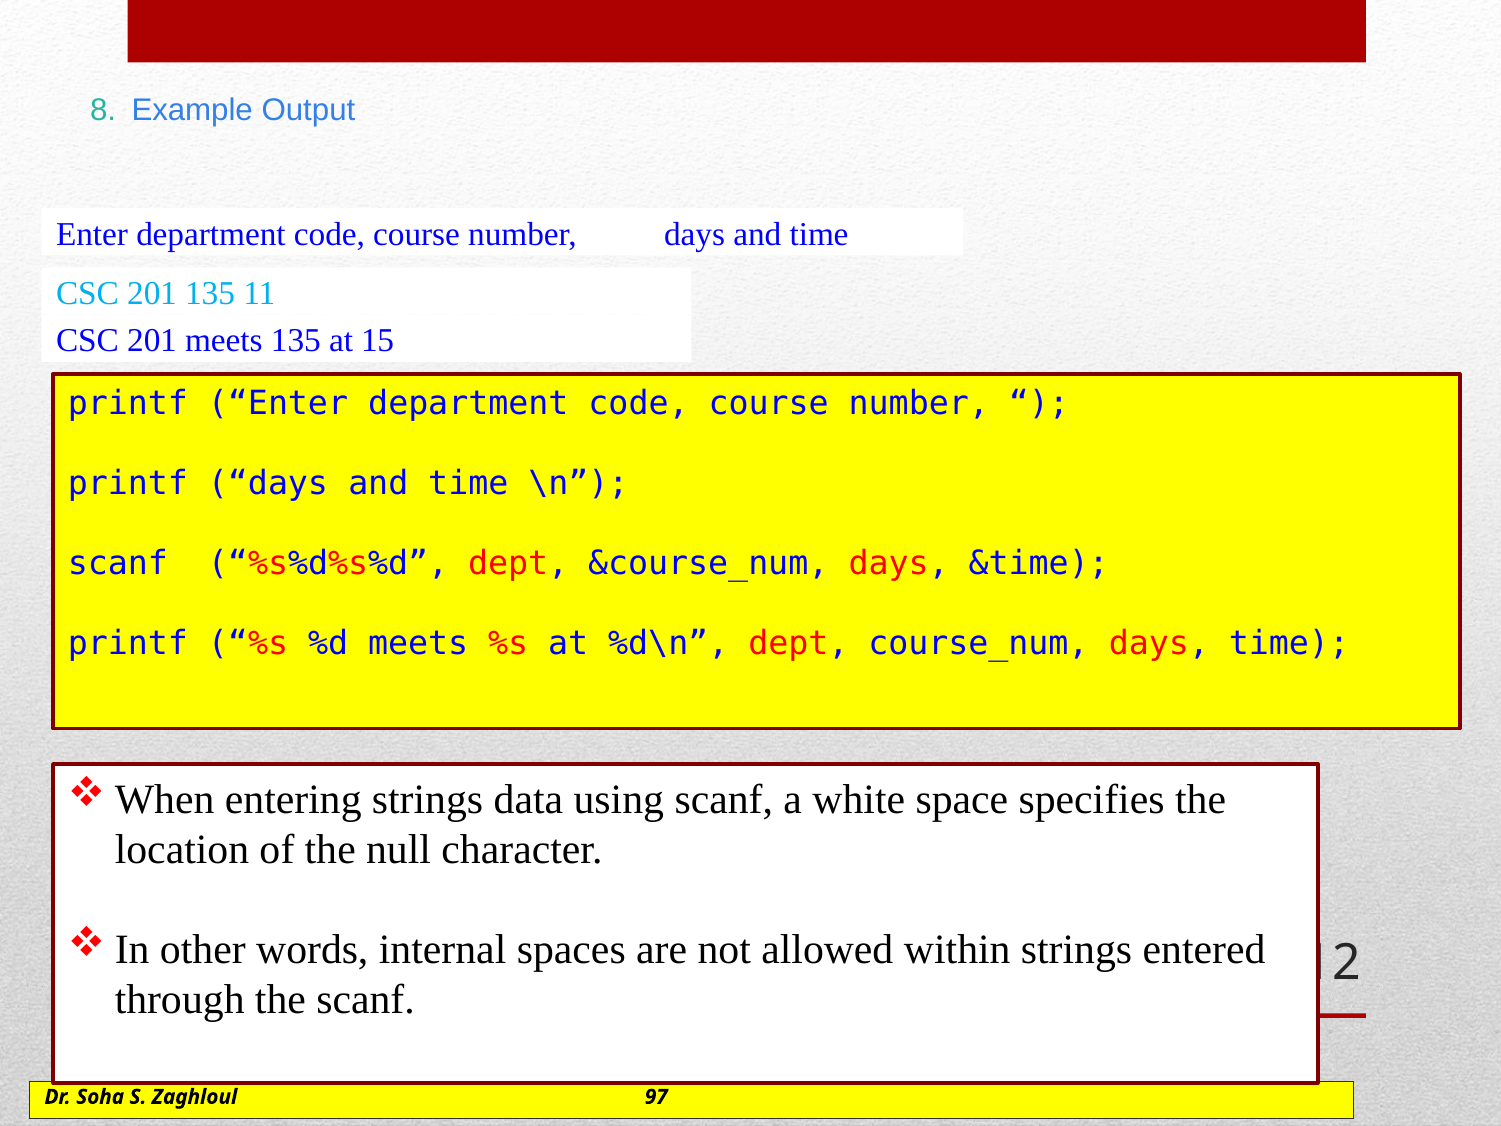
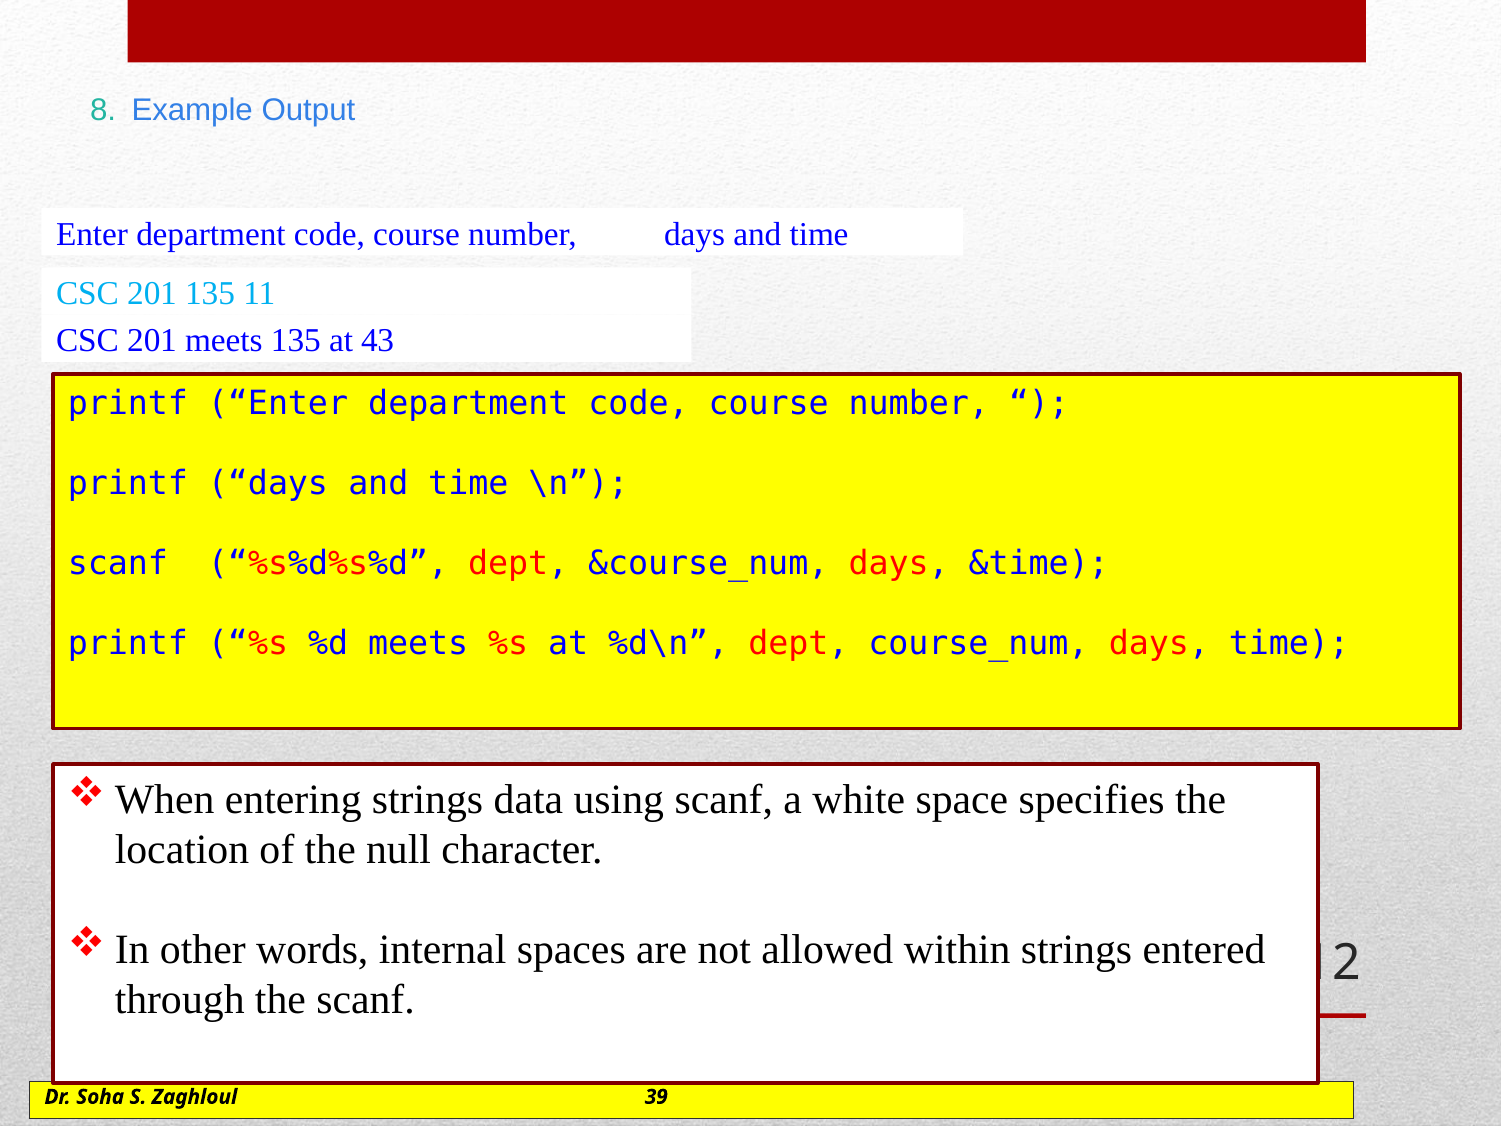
15: 15 -> 43
97: 97 -> 39
